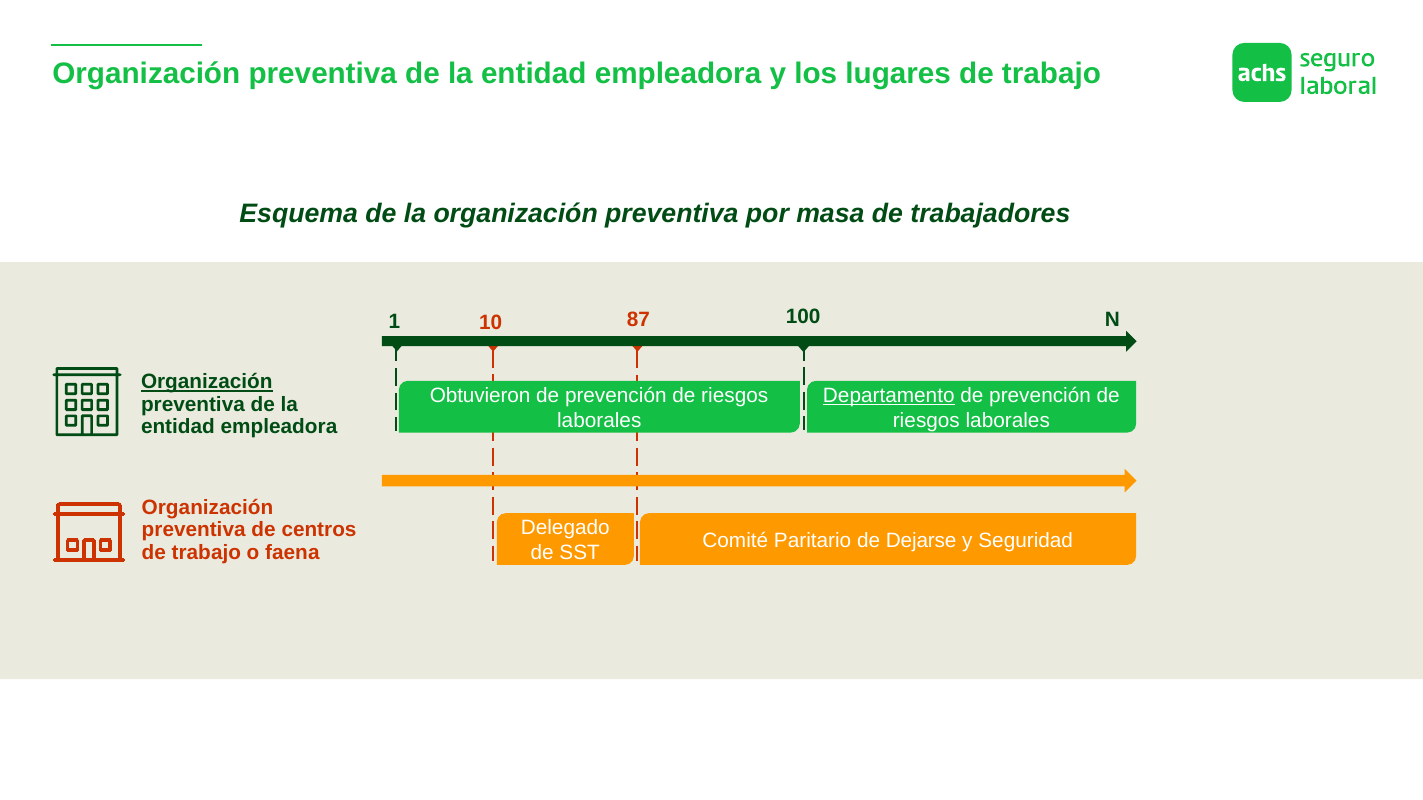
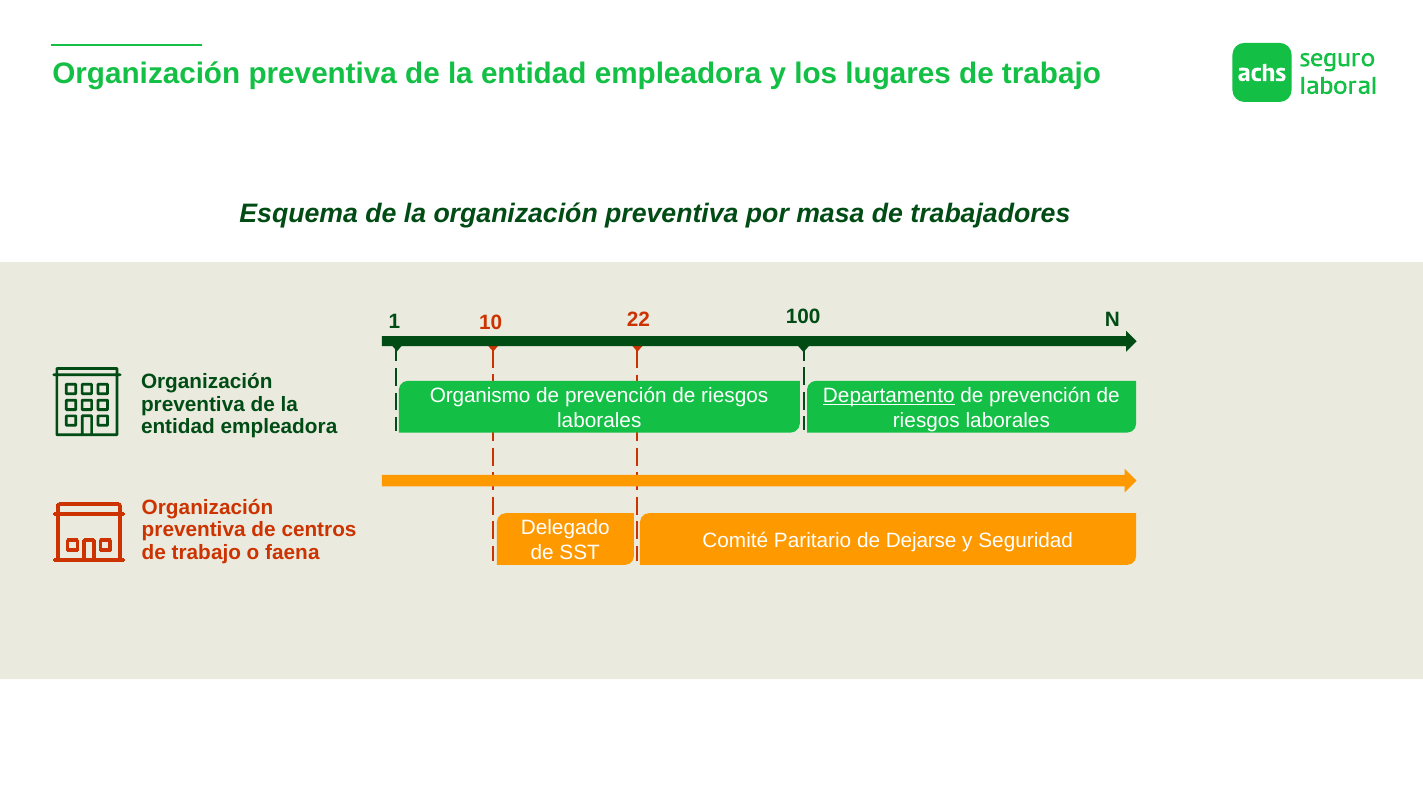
87: 87 -> 22
Organización at (207, 382) underline: present -> none
Obtuvieron: Obtuvieron -> Organismo
